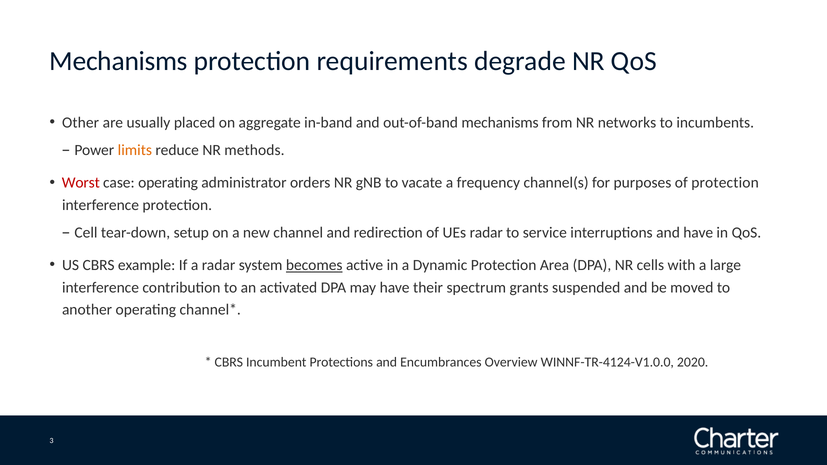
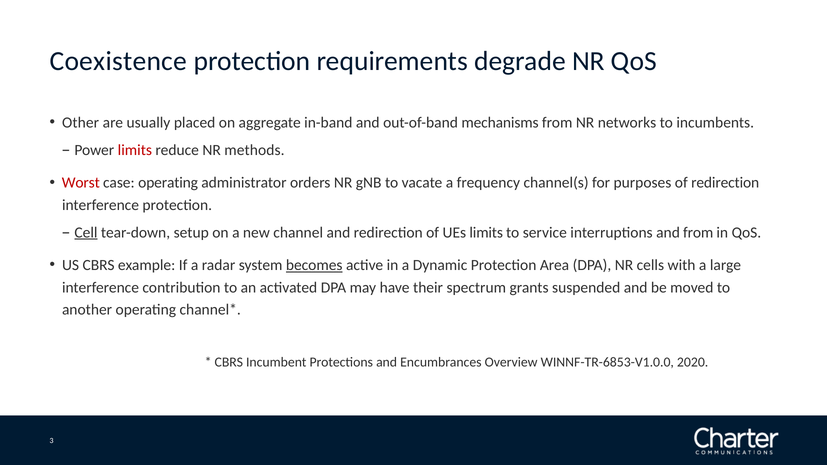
Mechanisms at (119, 61): Mechanisms -> Coexistence
limits at (135, 150) colour: orange -> red
of protection: protection -> redirection
Cell underline: none -> present
UEs radar: radar -> limits
and have: have -> from
WINNF-TR-4124-V1.0.0: WINNF-TR-4124-V1.0.0 -> WINNF-TR-6853-V1.0.0
